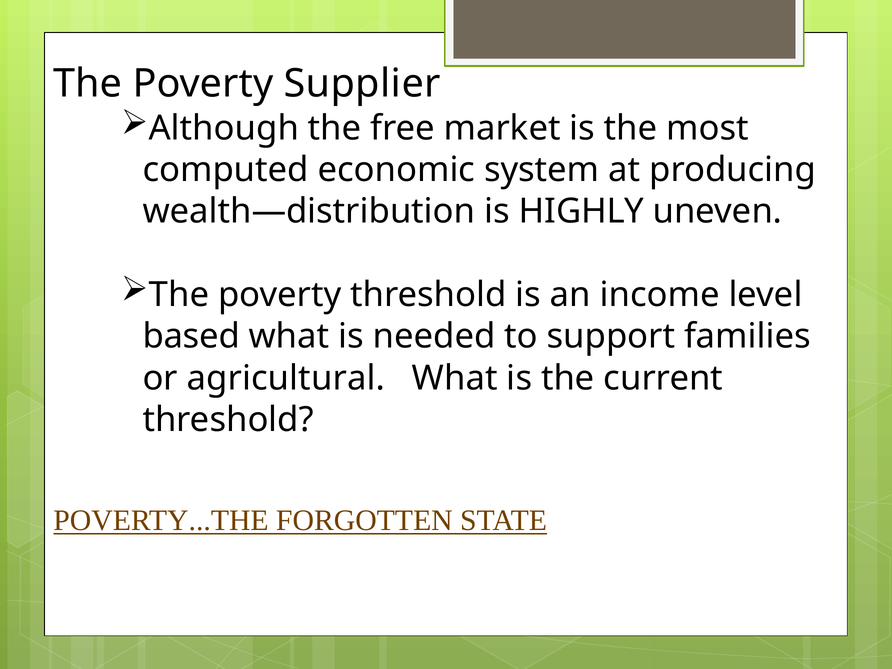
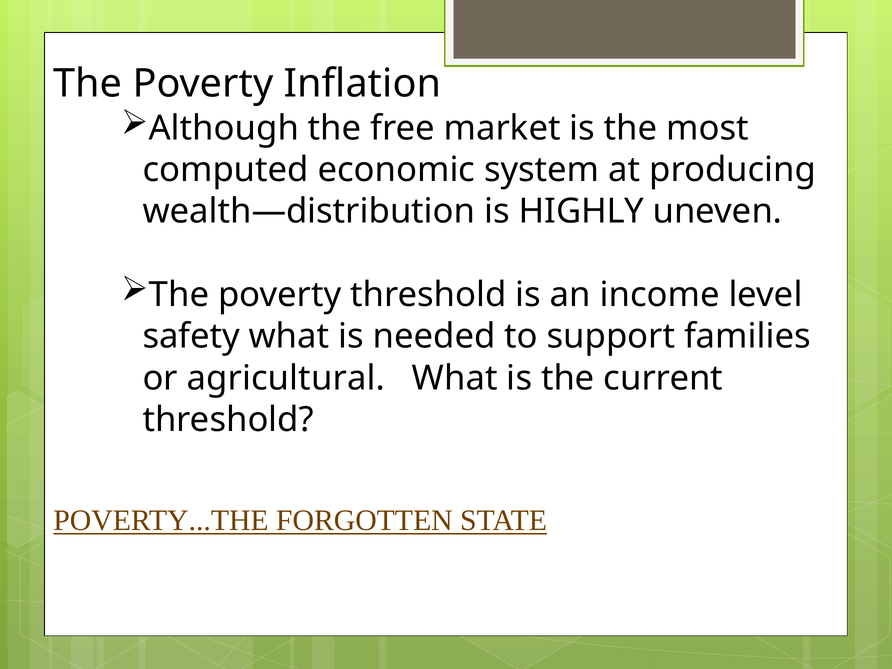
Supplier: Supplier -> Inflation
based: based -> safety
